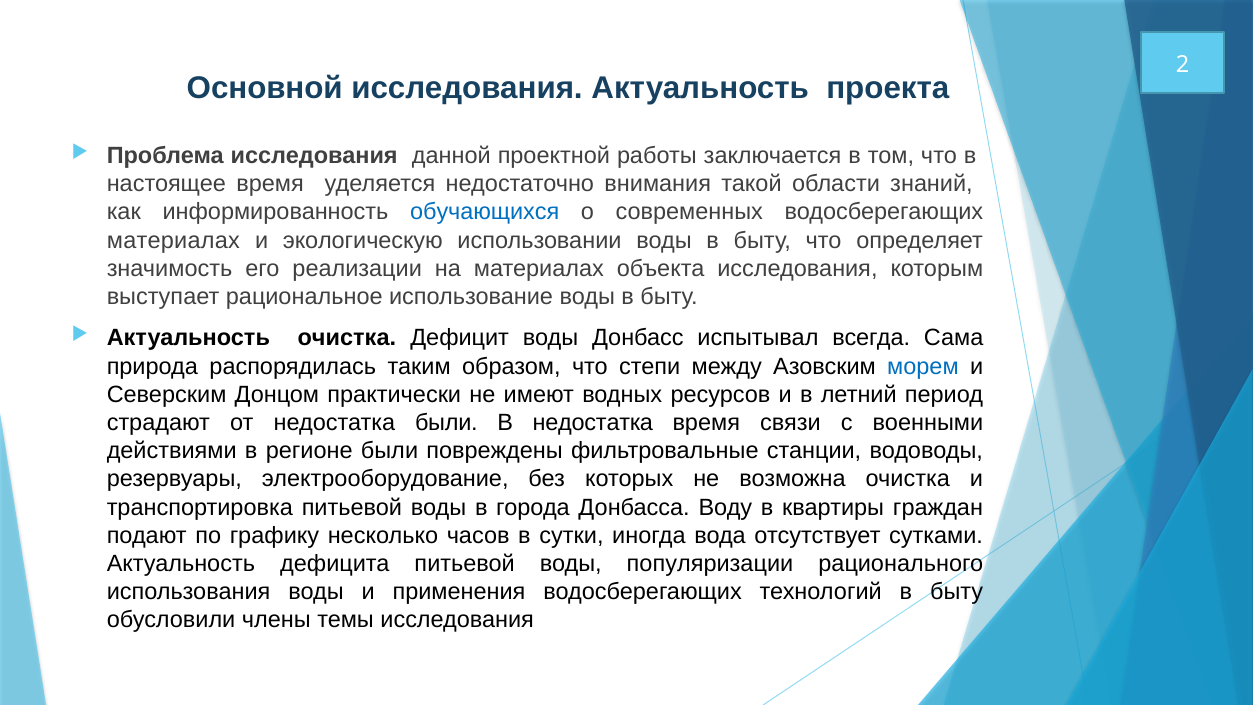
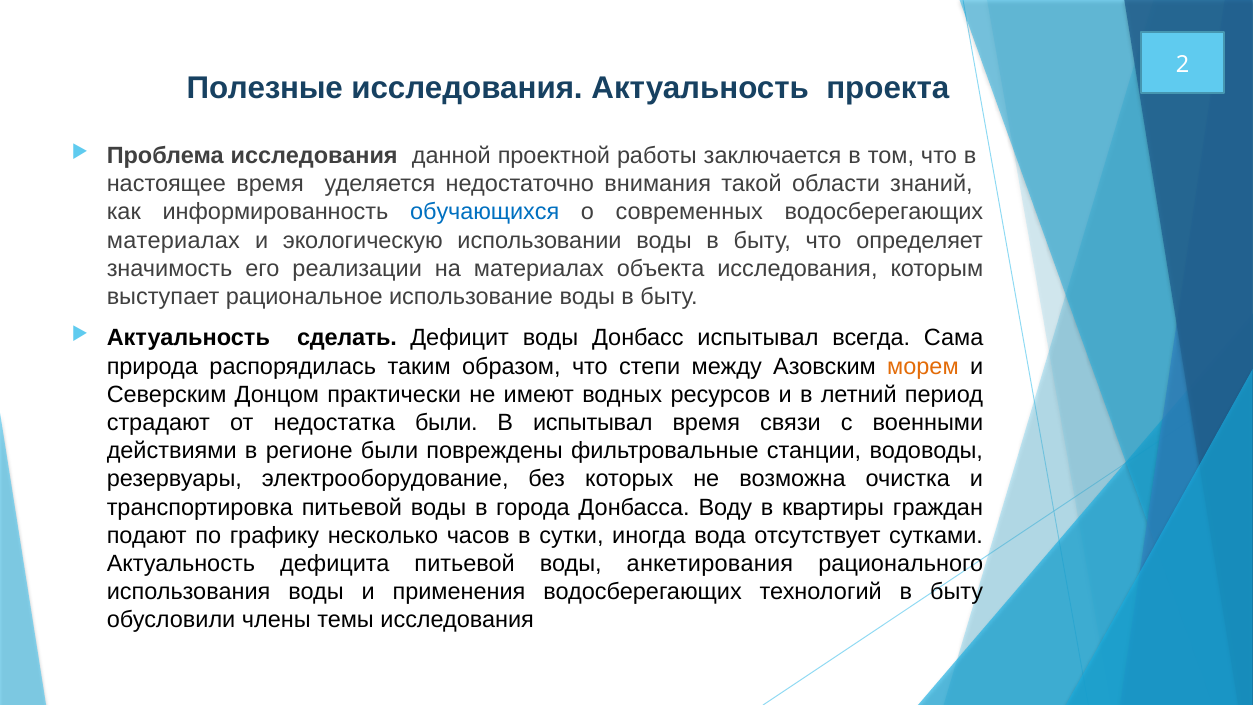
Основной: Основной -> Полезные
Актуальность очистка: очистка -> сделать
морем colour: blue -> orange
В недостатка: недостатка -> испытывал
популяризации: популяризации -> анкетирования
